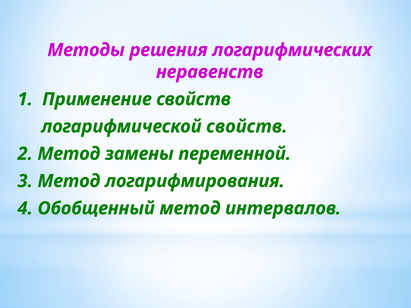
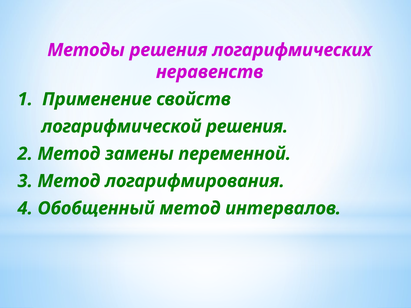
логарифмической свойств: свойств -> решения
